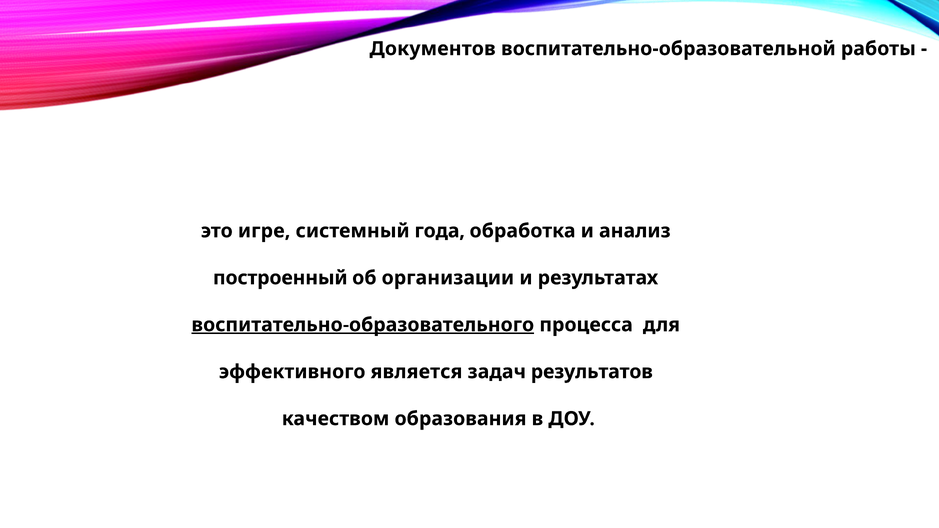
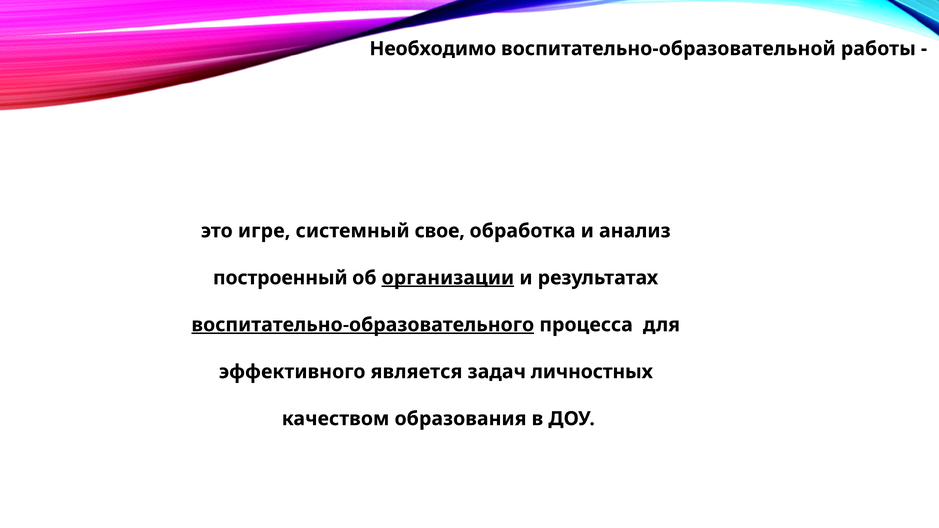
Документов: Документов -> Необходимо
года: года -> свое
организации underline: none -> present
результатов: результатов -> личностных
